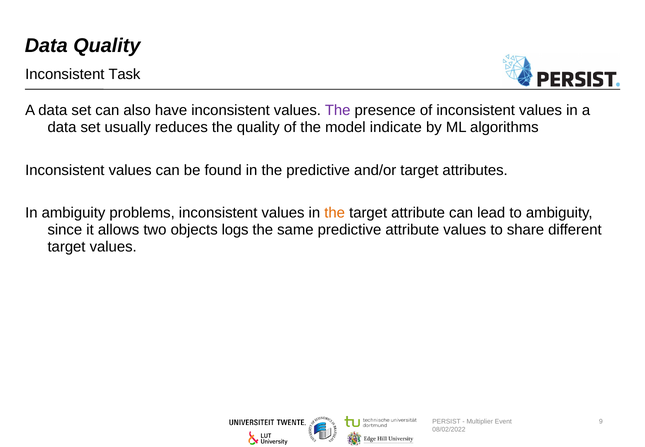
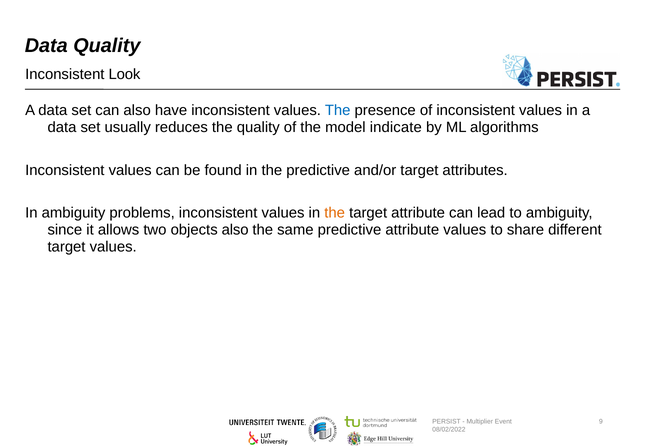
Task: Task -> Look
The at (338, 110) colour: purple -> blue
objects logs: logs -> also
